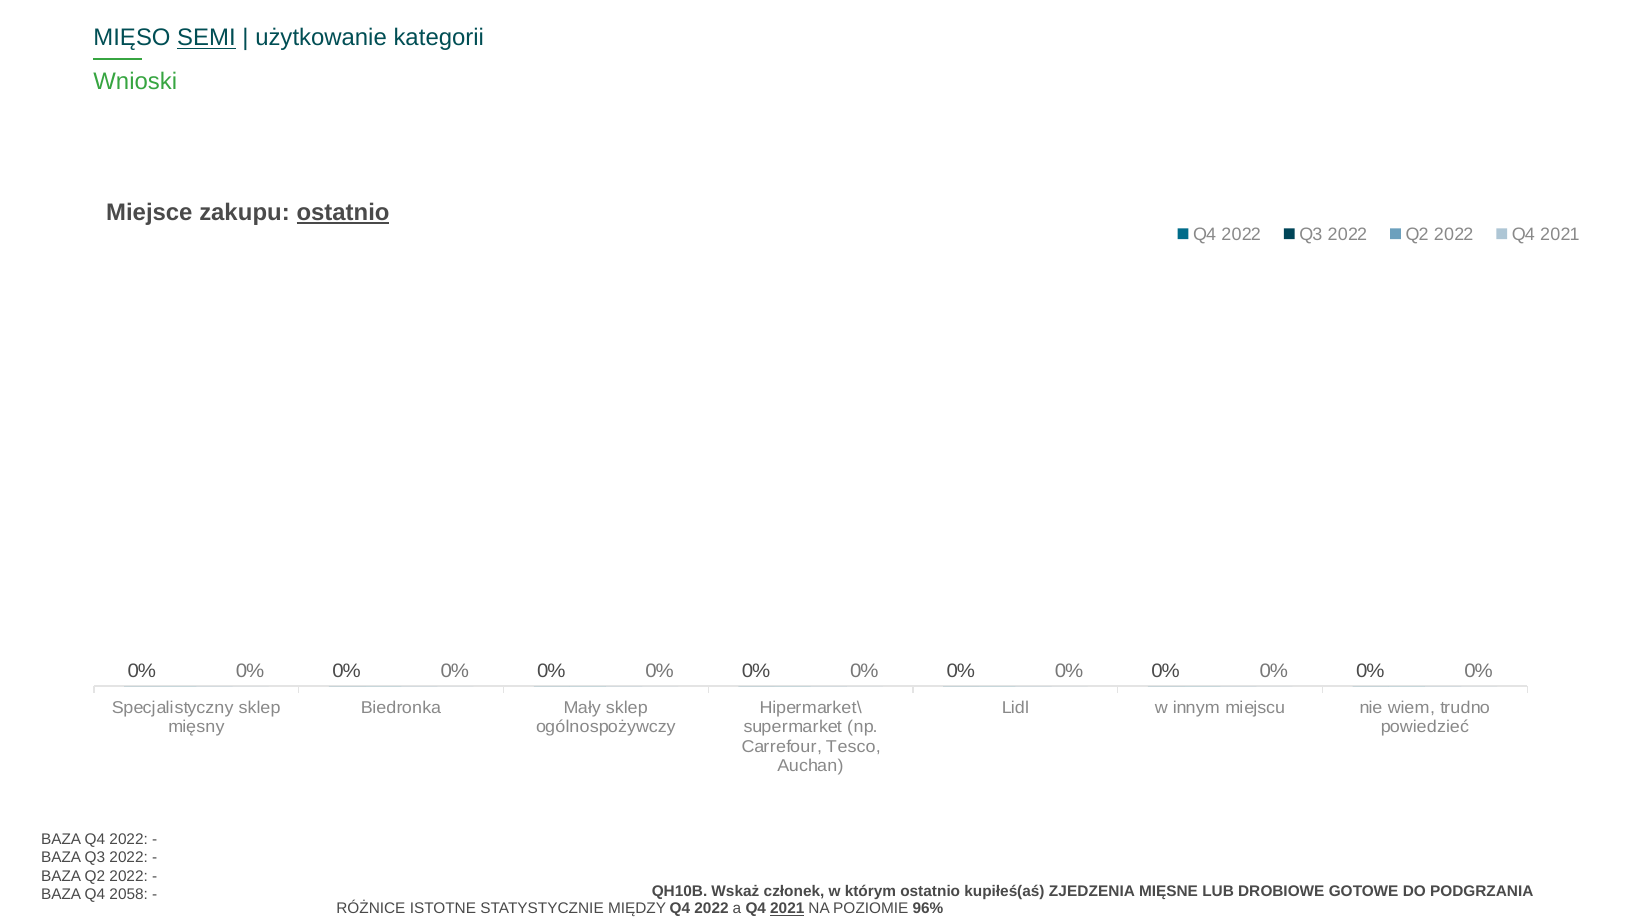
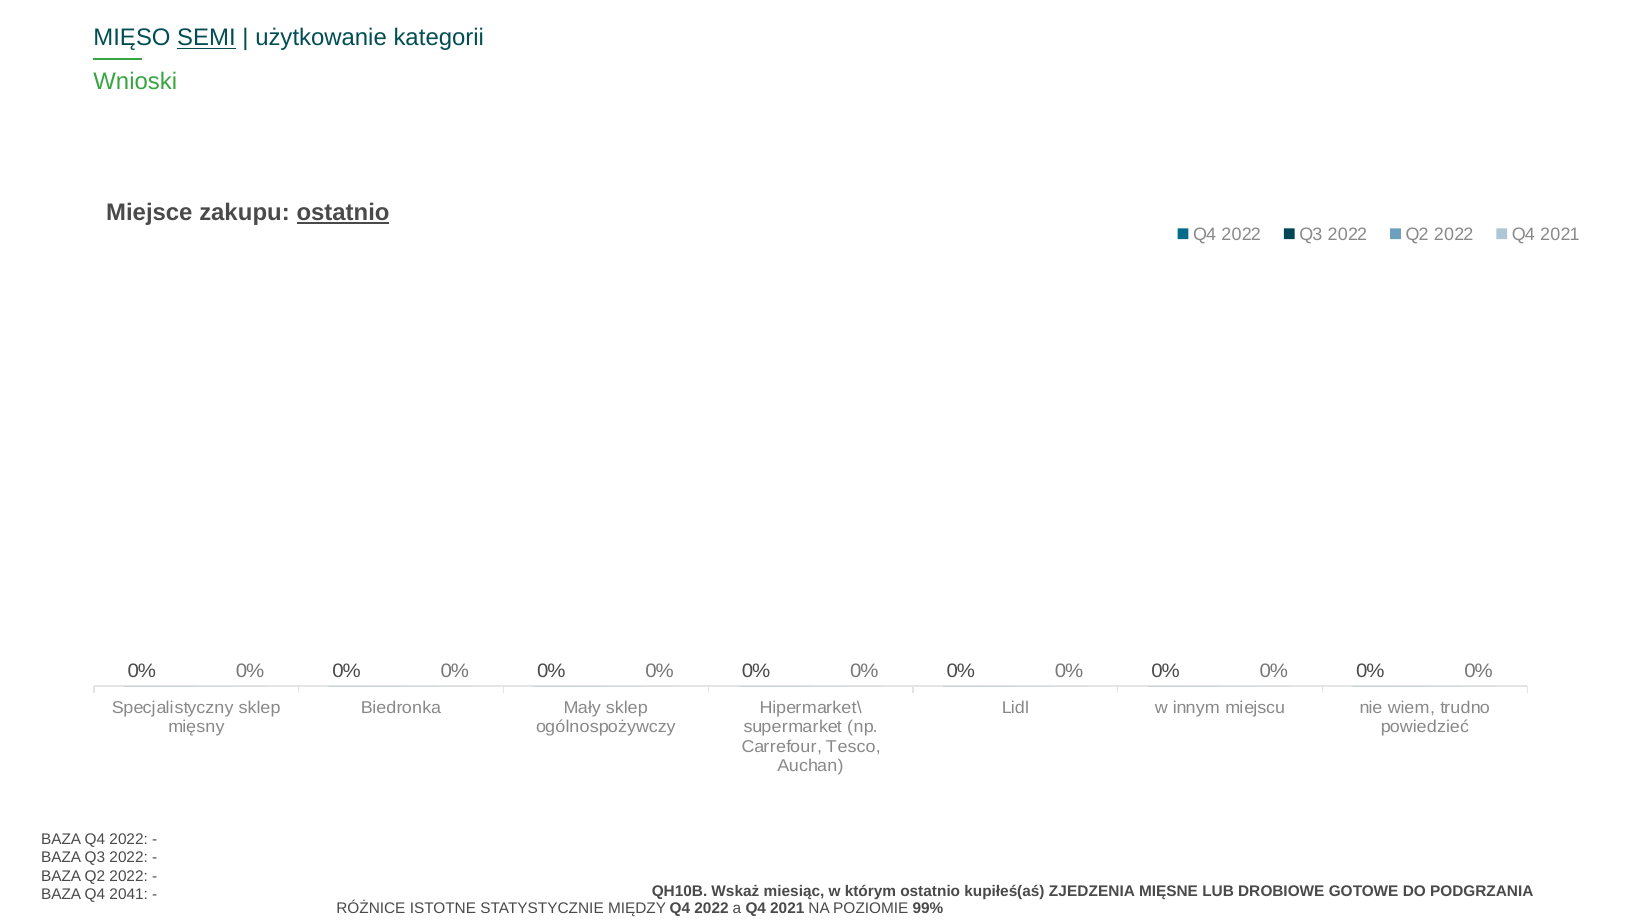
członek: członek -> miesiąc
2058: 2058 -> 2041
2021 at (787, 909) underline: present -> none
96%: 96% -> 99%
